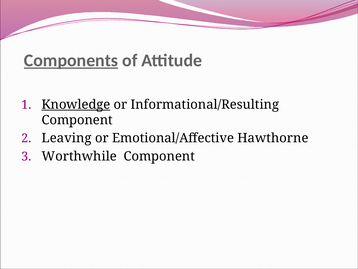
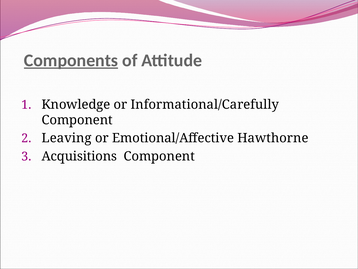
Knowledge underline: present -> none
Informational/Resulting: Informational/Resulting -> Informational/Carefully
Worthwhile: Worthwhile -> Acquisitions
